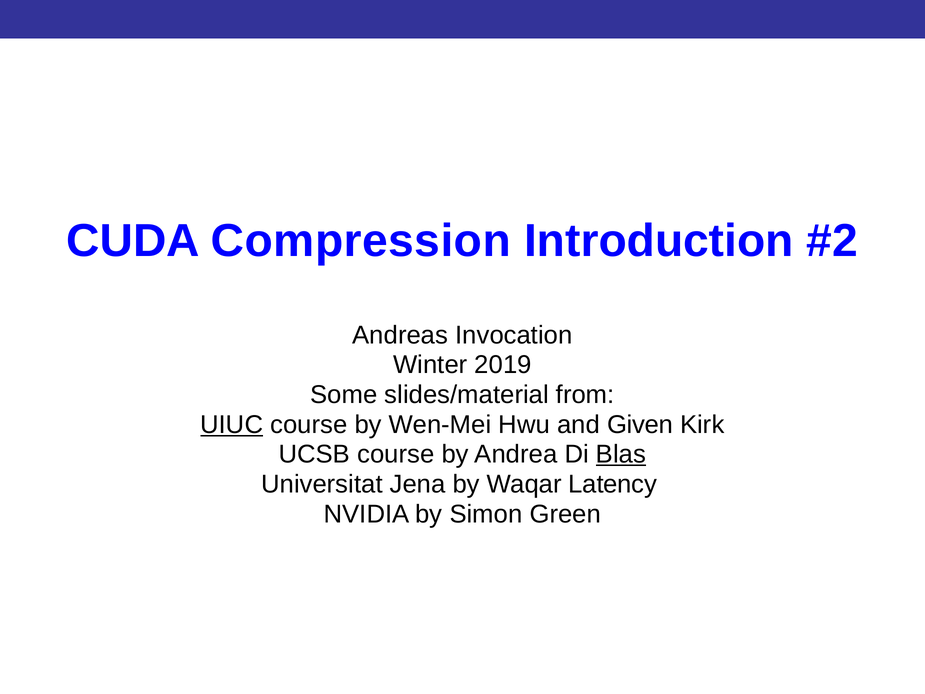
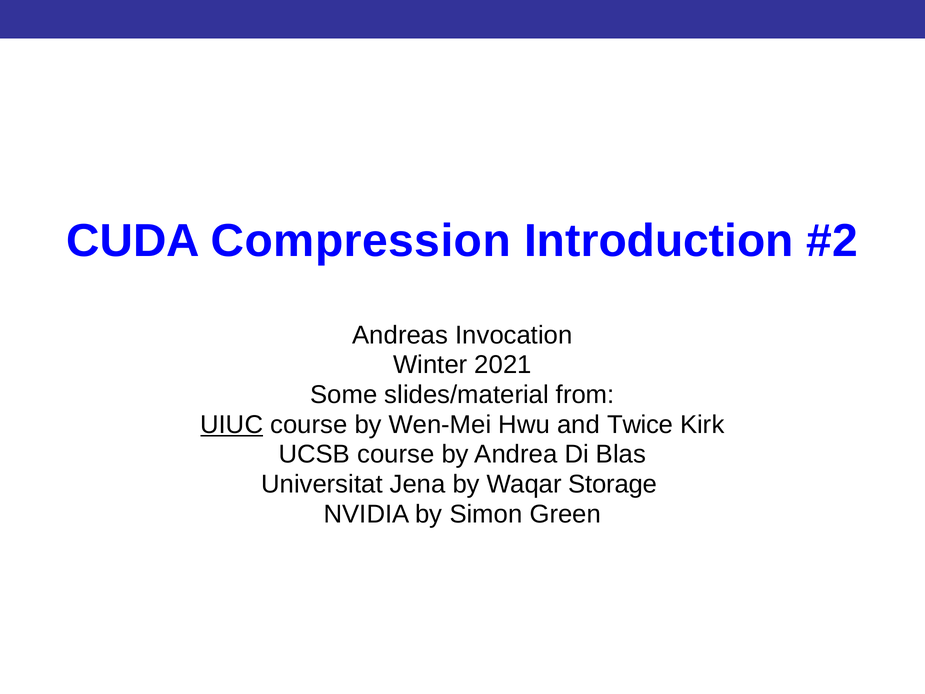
2019: 2019 -> 2021
Given: Given -> Twice
Blas underline: present -> none
Latency: Latency -> Storage
